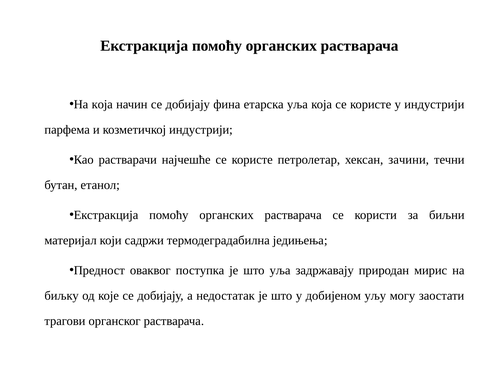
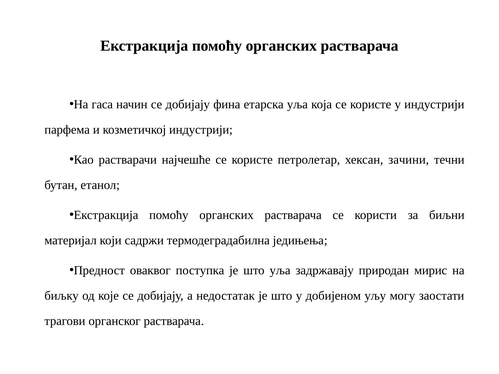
којa: којa -> гаса
